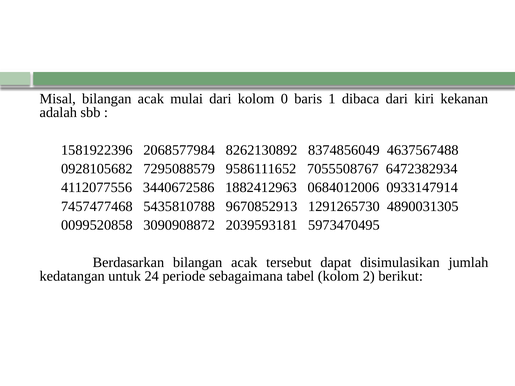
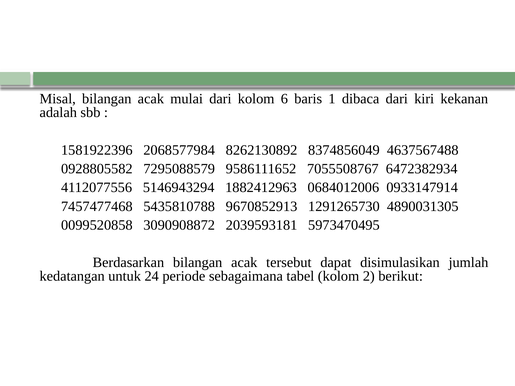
0: 0 -> 6
0928105682: 0928105682 -> 0928805582
3440672586: 3440672586 -> 5146943294
